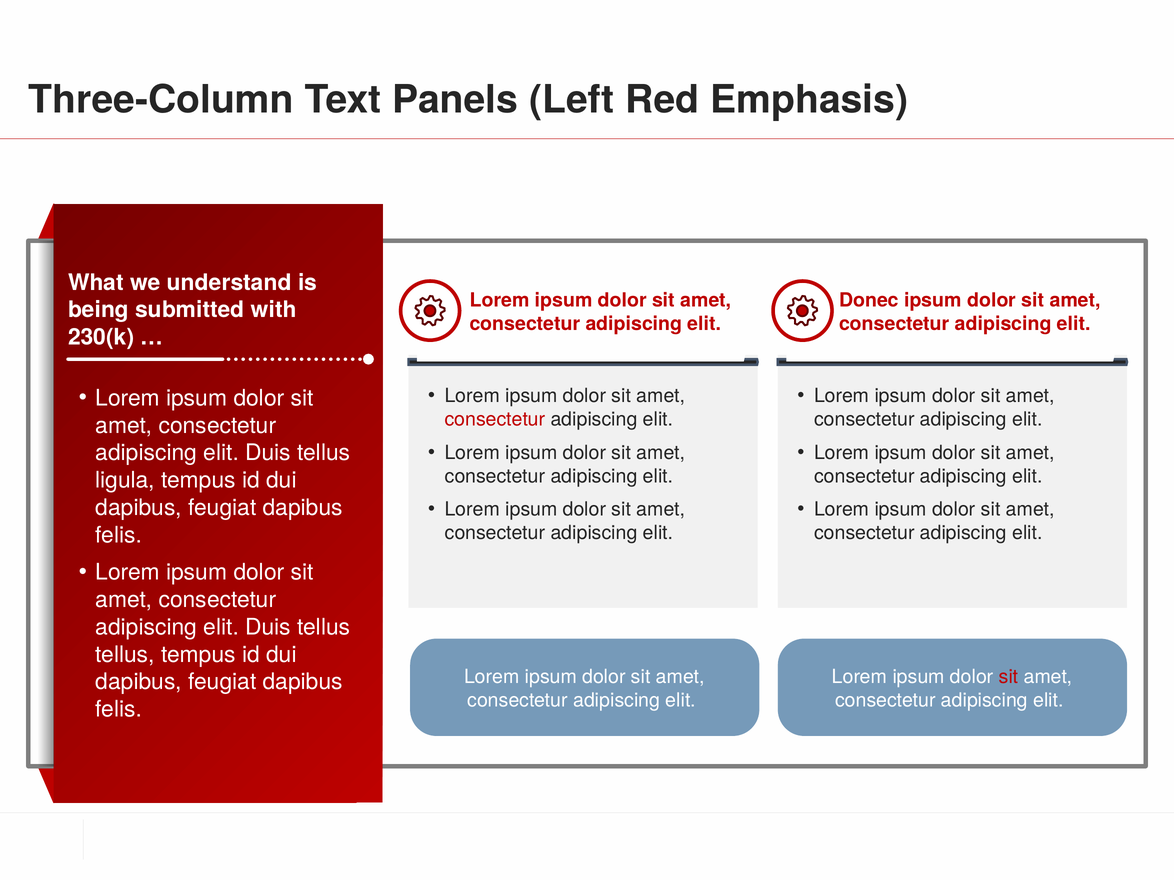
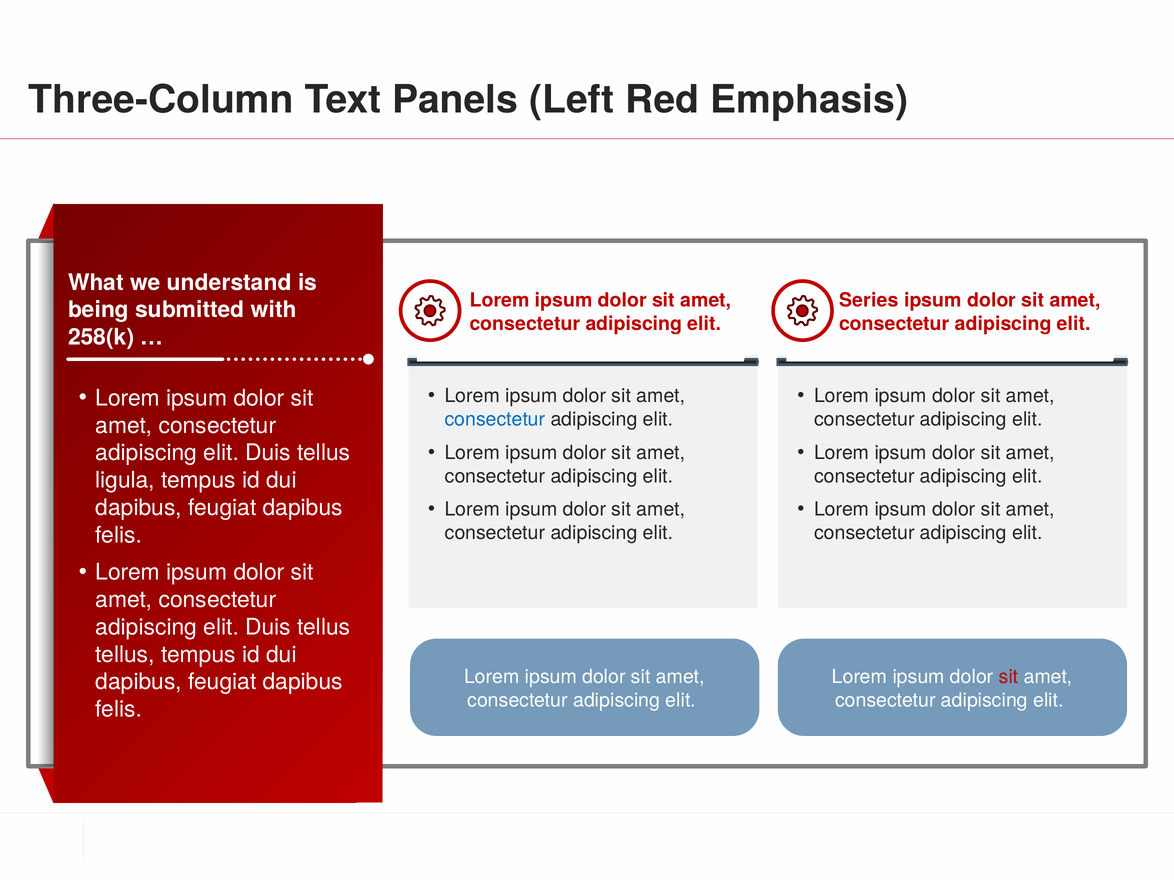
Donec: Donec -> Series
230(k: 230(k -> 258(k
consectetur at (495, 420) colour: red -> blue
